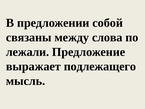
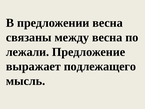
предложении собой: собой -> весна
между слова: слова -> весна
